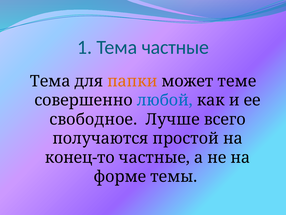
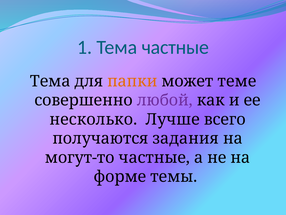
любой colour: blue -> purple
свободное: свободное -> несколько
простой: простой -> задания
конец-то: конец-то -> могут-то
